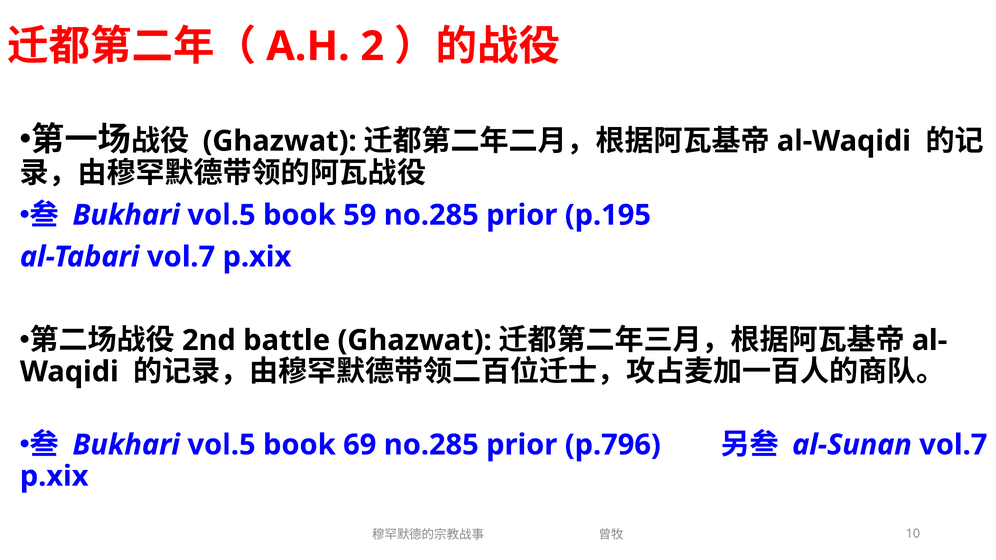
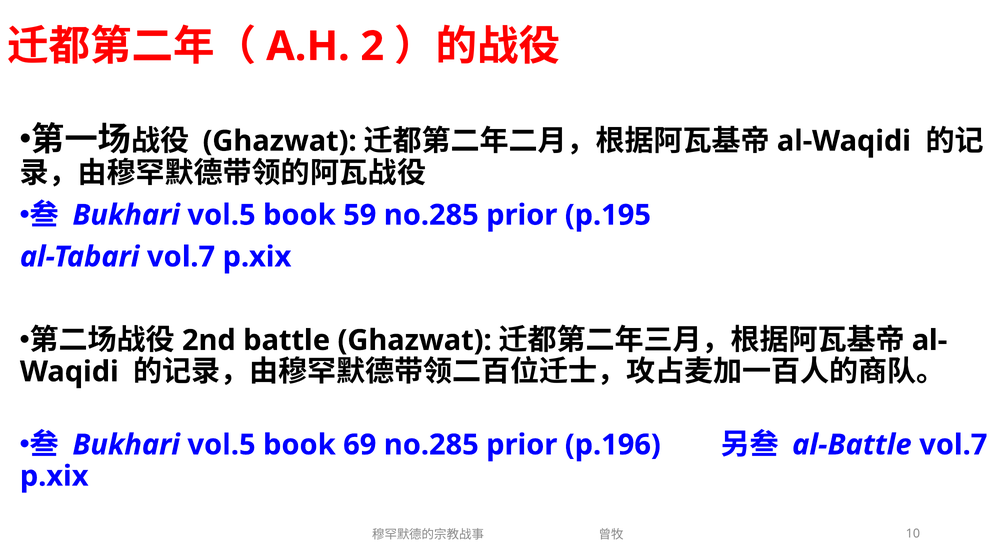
p.796: p.796 -> p.196
al-Sunan: al-Sunan -> al-Battle
